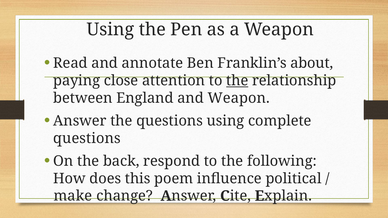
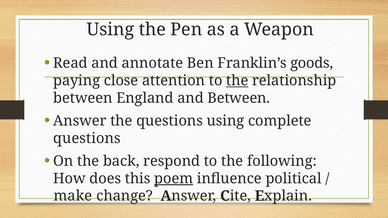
about: about -> goods
and Weapon: Weapon -> Between
poem underline: none -> present
